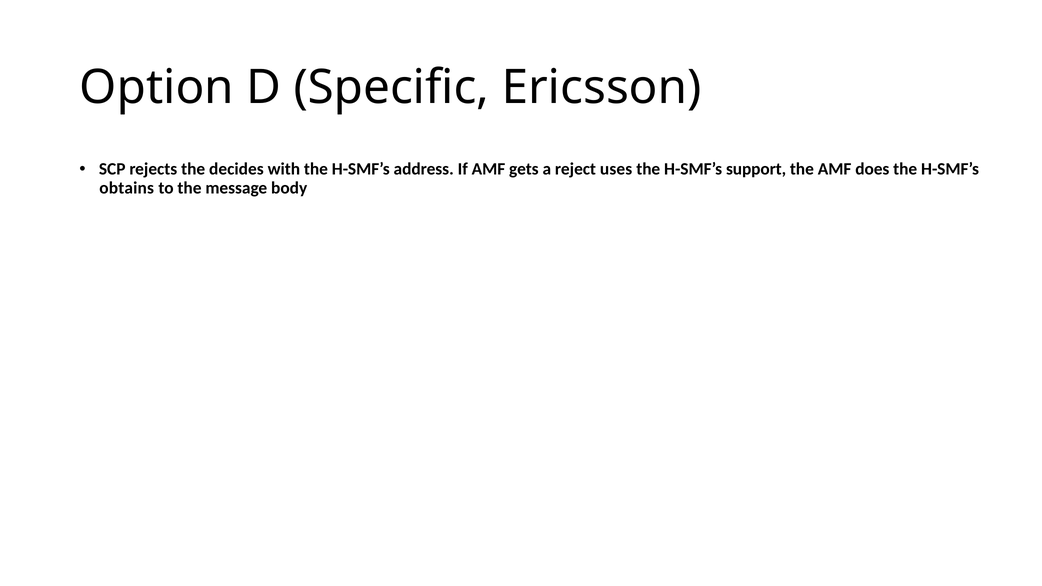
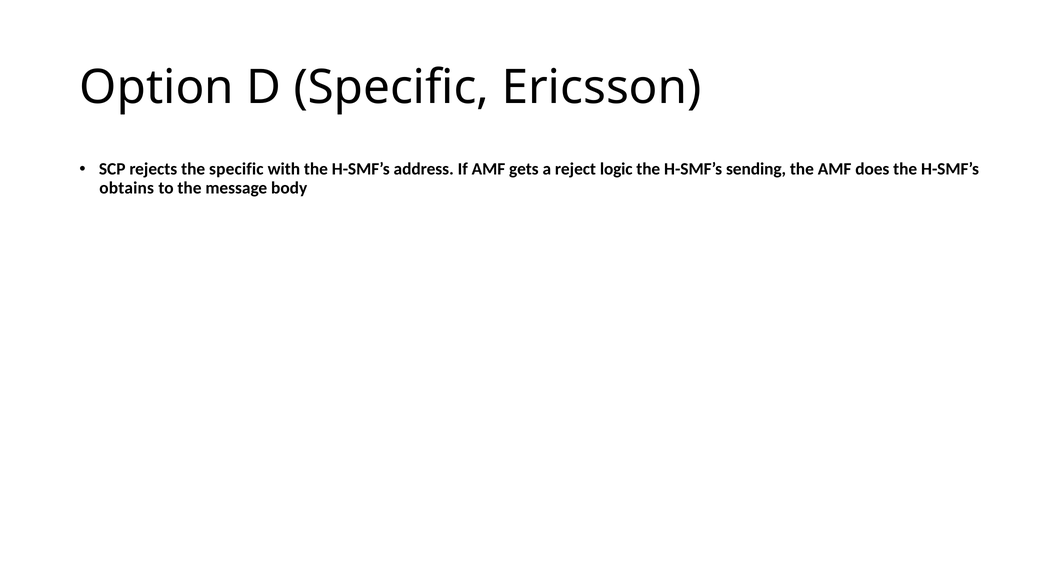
the decides: decides -> specific
uses: uses -> logic
support: support -> sending
